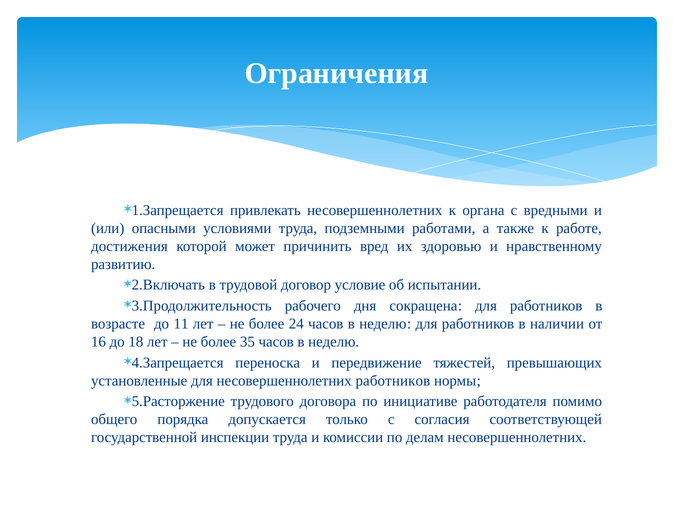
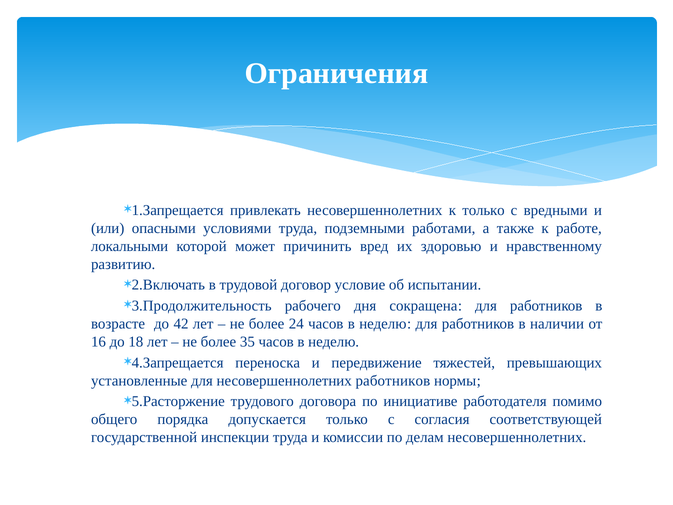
к органа: органа -> только
достижения: достижения -> локальными
11: 11 -> 42
